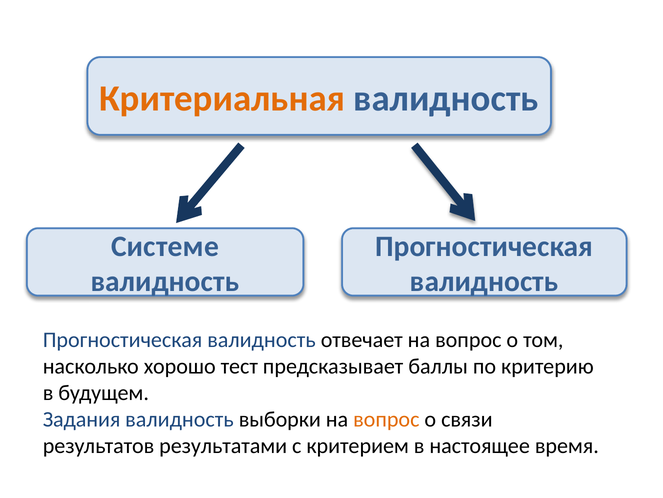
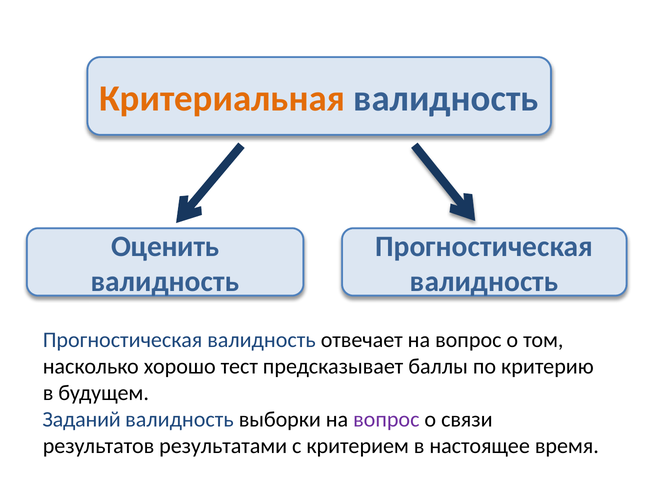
Системе: Системе -> Оценить
Задания: Задания -> Заданий
вопрос at (386, 419) colour: orange -> purple
